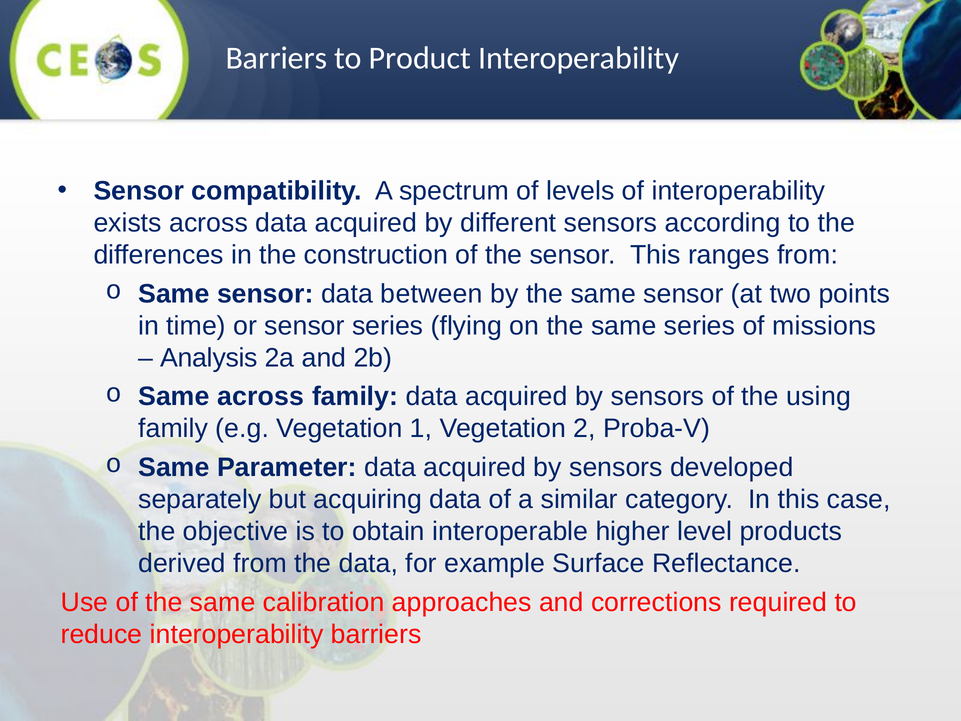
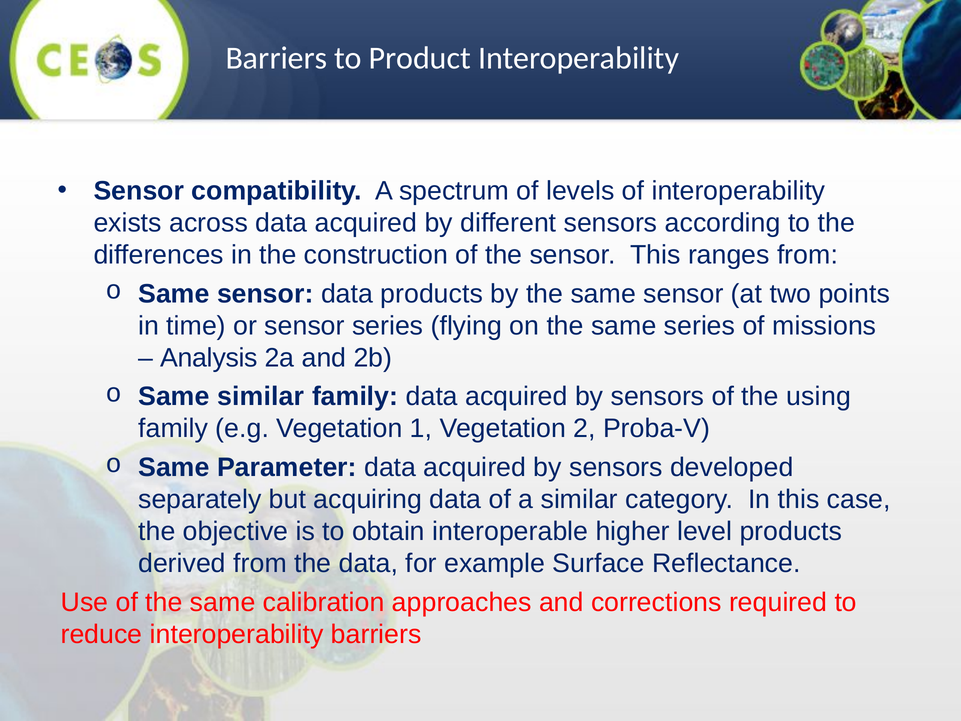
data between: between -> products
Same across: across -> similar
